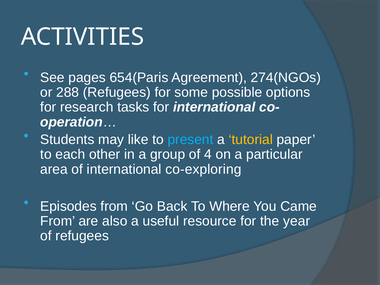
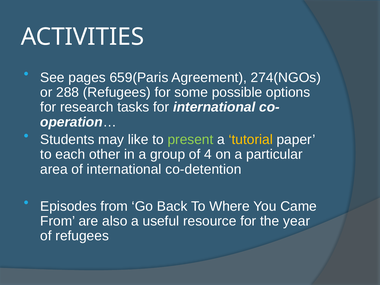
654(Paris: 654(Paris -> 659(Paris
present colour: light blue -> light green
co-exploring: co-exploring -> co-detention
